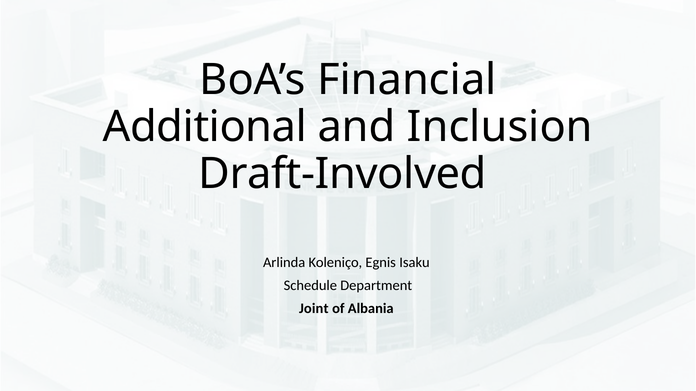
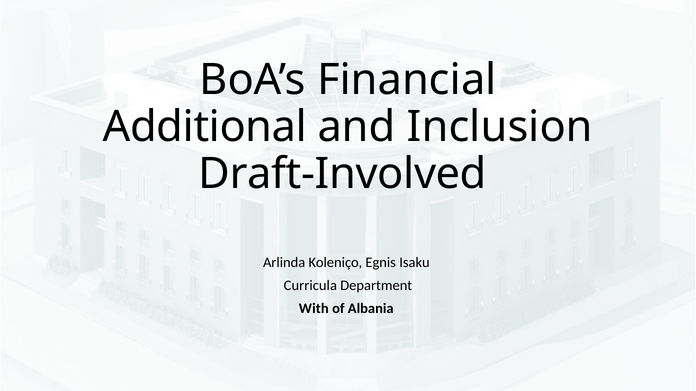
Schedule: Schedule -> Curricula
Joint: Joint -> With
